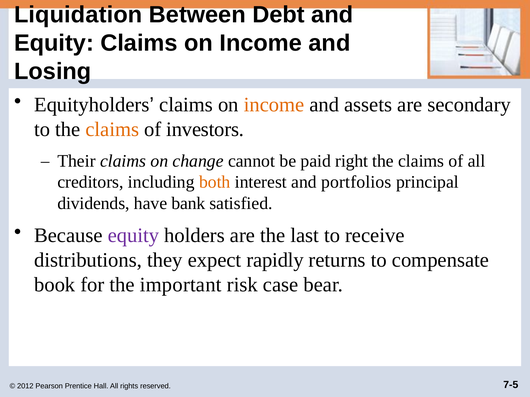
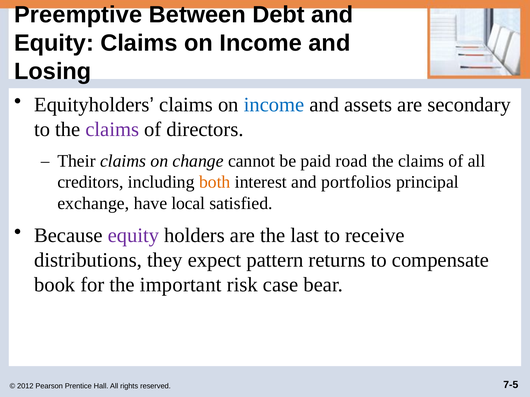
Liquidation: Liquidation -> Preemptive
income at (274, 105) colour: orange -> blue
claims at (112, 130) colour: orange -> purple
investors: investors -> directors
right: right -> road
dividends: dividends -> exchange
bank: bank -> local
rapidly: rapidly -> pattern
